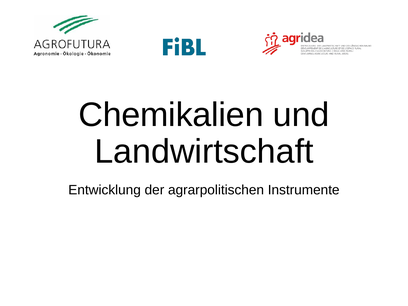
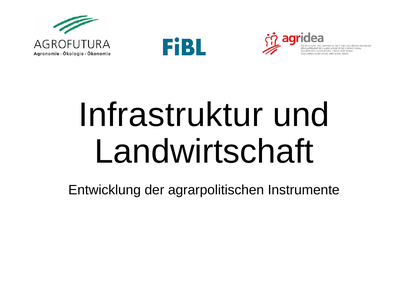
Chemikalien: Chemikalien -> Infrastruktur
